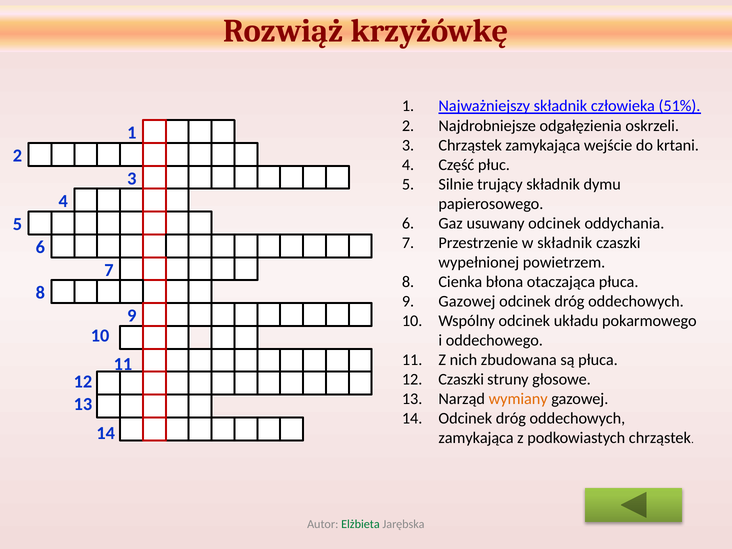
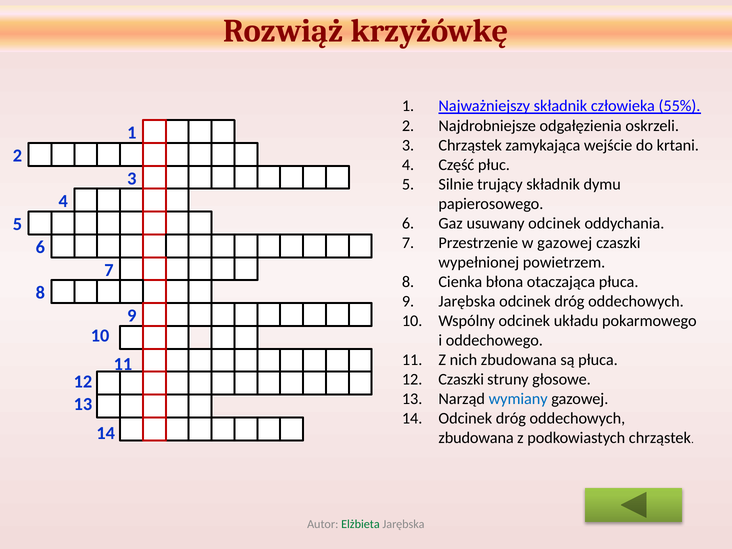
51%: 51% -> 55%
w składnik: składnik -> gazowej
9 Gazowej: Gazowej -> Jarębska
wymiany colour: orange -> blue
zamykająca at (476, 438): zamykająca -> zbudowana
